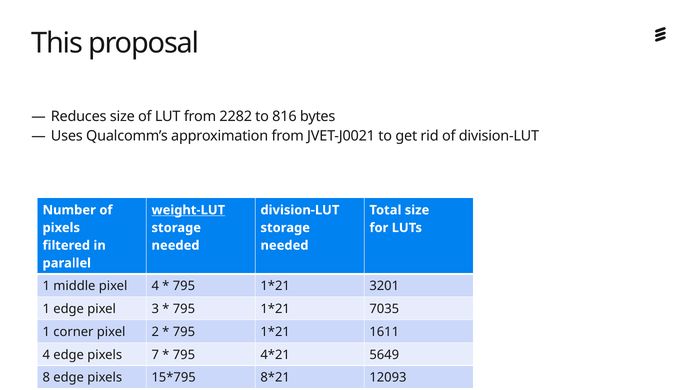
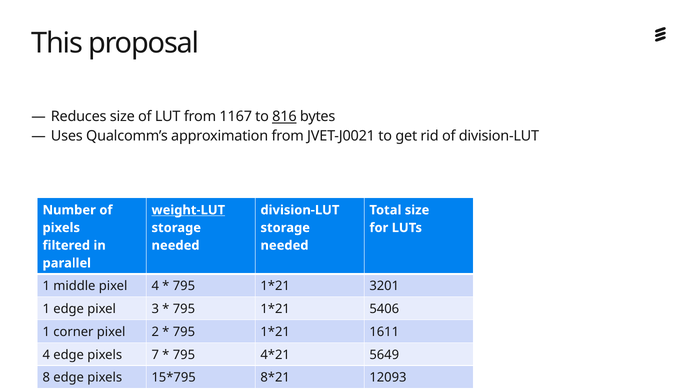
2282: 2282 -> 1167
816 underline: none -> present
7035: 7035 -> 5406
